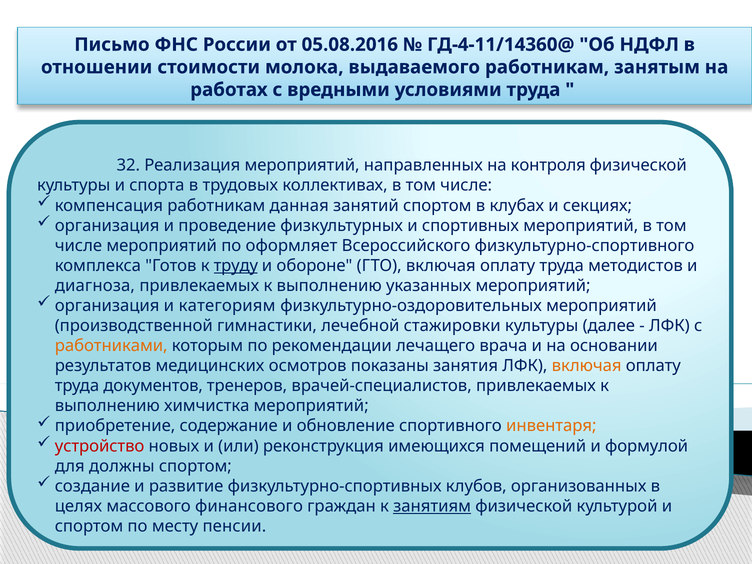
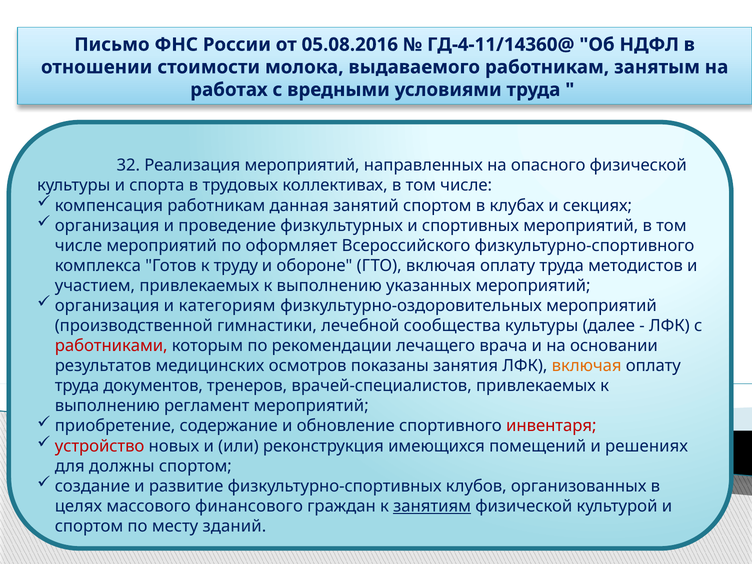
контроля: контроля -> опасного
труду underline: present -> none
диагноза: диагноза -> участием
стажировки: стажировки -> сообщества
работниками colour: orange -> red
химчистка: химчистка -> регламент
инвентаря colour: orange -> red
формулой: формулой -> решениях
пенсии: пенсии -> зданий
